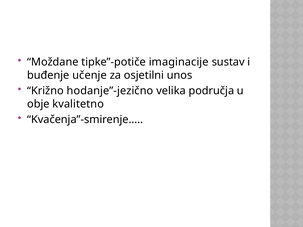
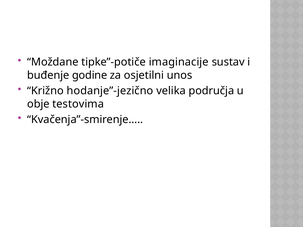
učenje: učenje -> godine
kvalitetno: kvalitetno -> testovima
